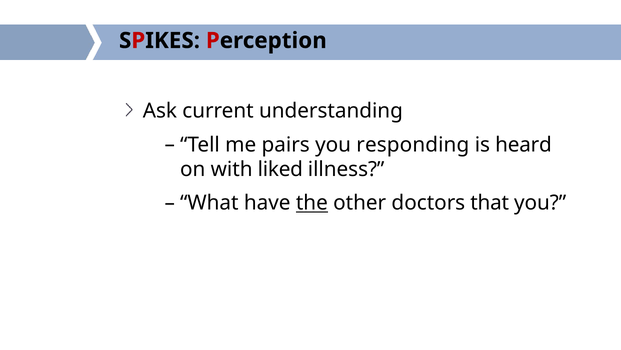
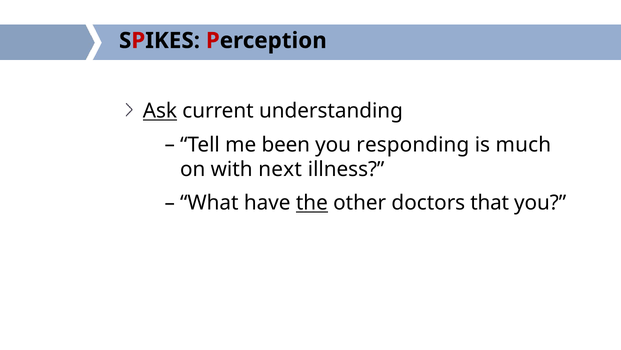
Ask underline: none -> present
pairs: pairs -> been
heard: heard -> much
liked: liked -> next
